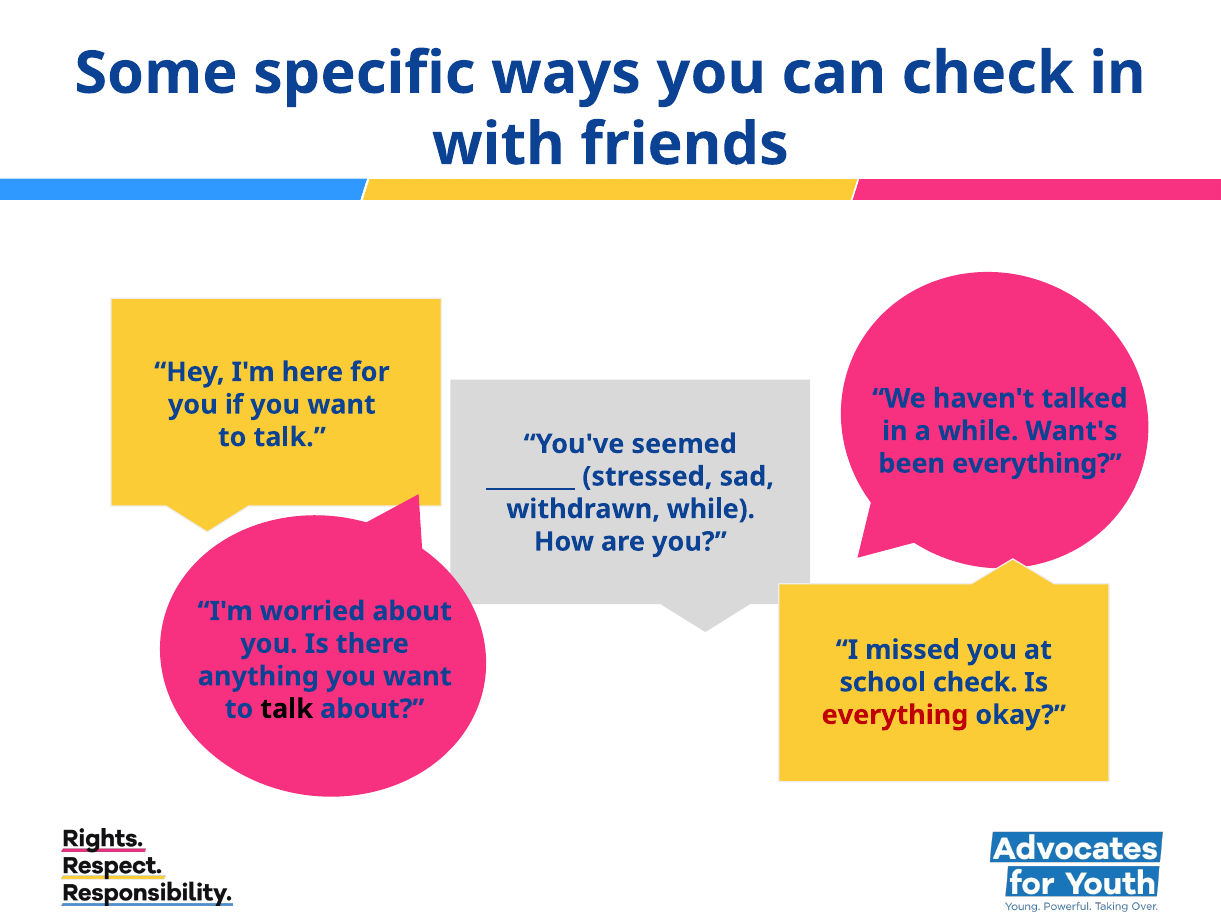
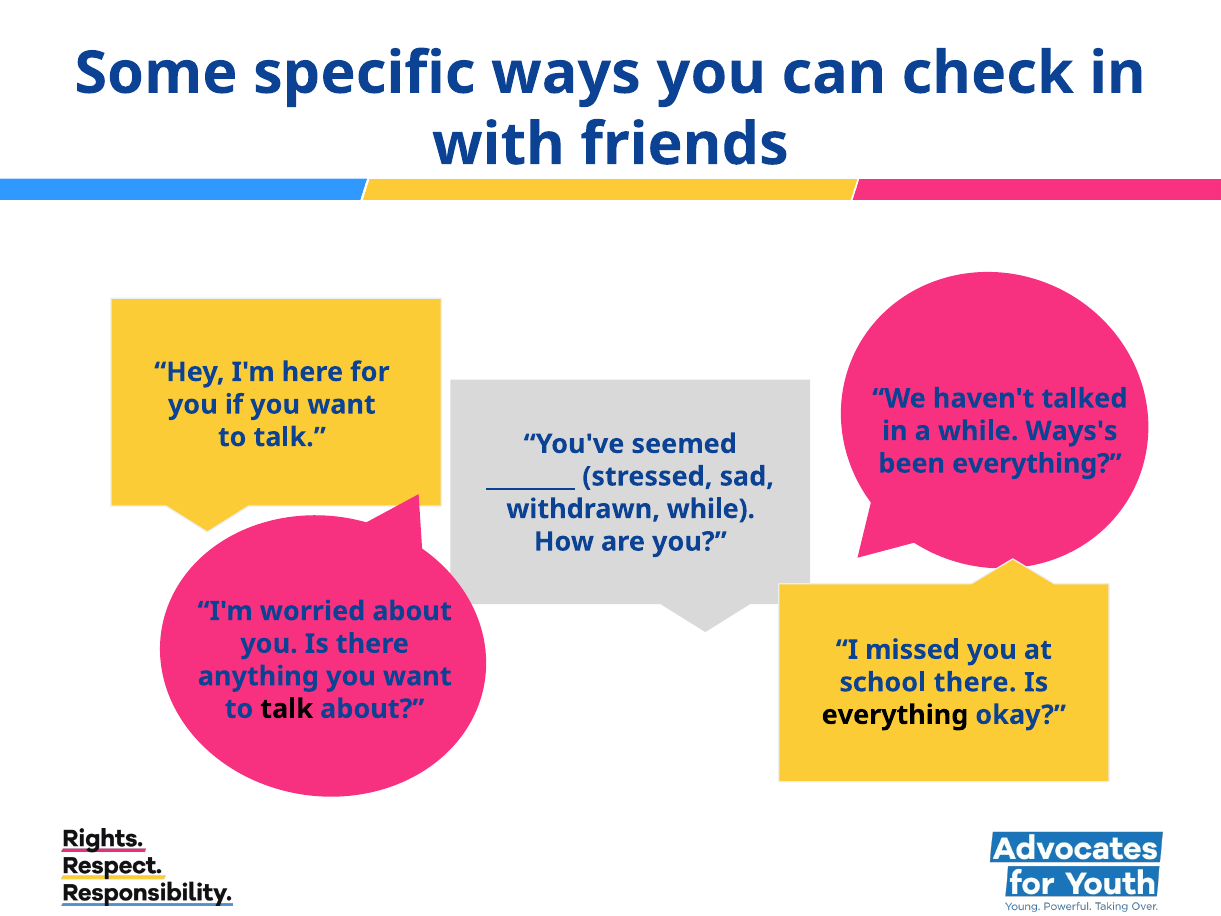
Want's: Want's -> Ways's
school check: check -> there
everything at (895, 715) colour: red -> black
